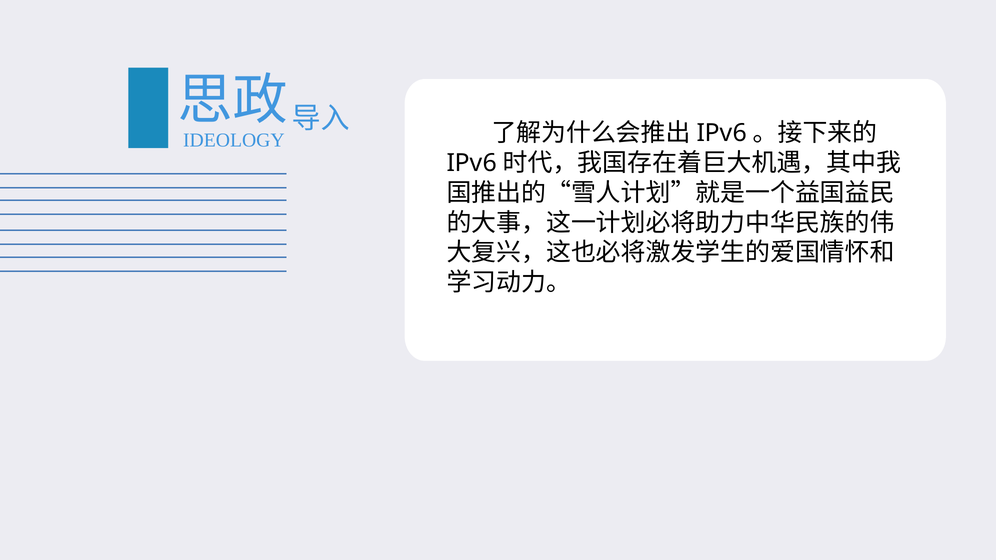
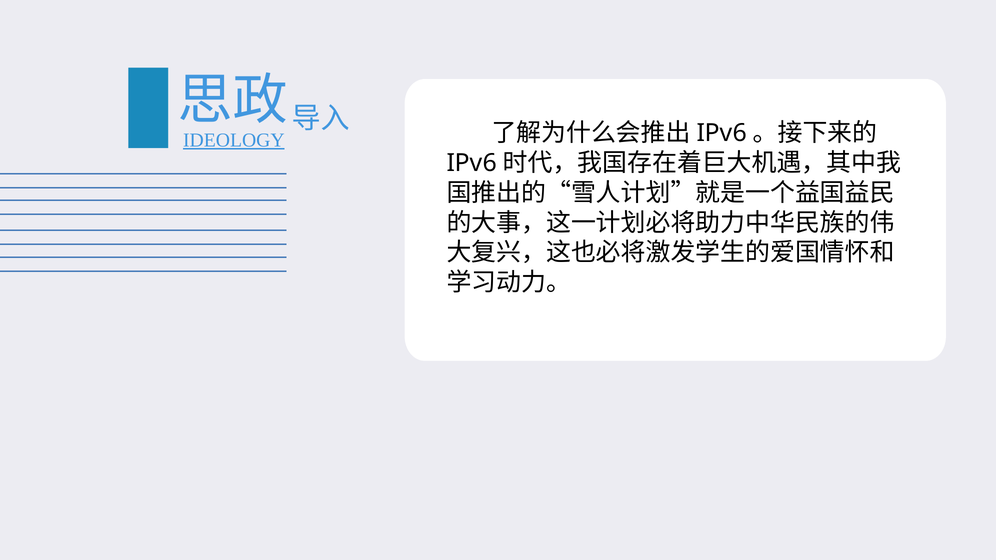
IDEOLOGY underline: none -> present
